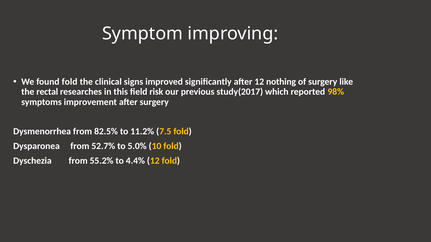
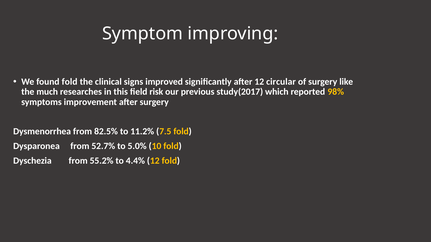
nothing: nothing -> circular
rectal: rectal -> much
